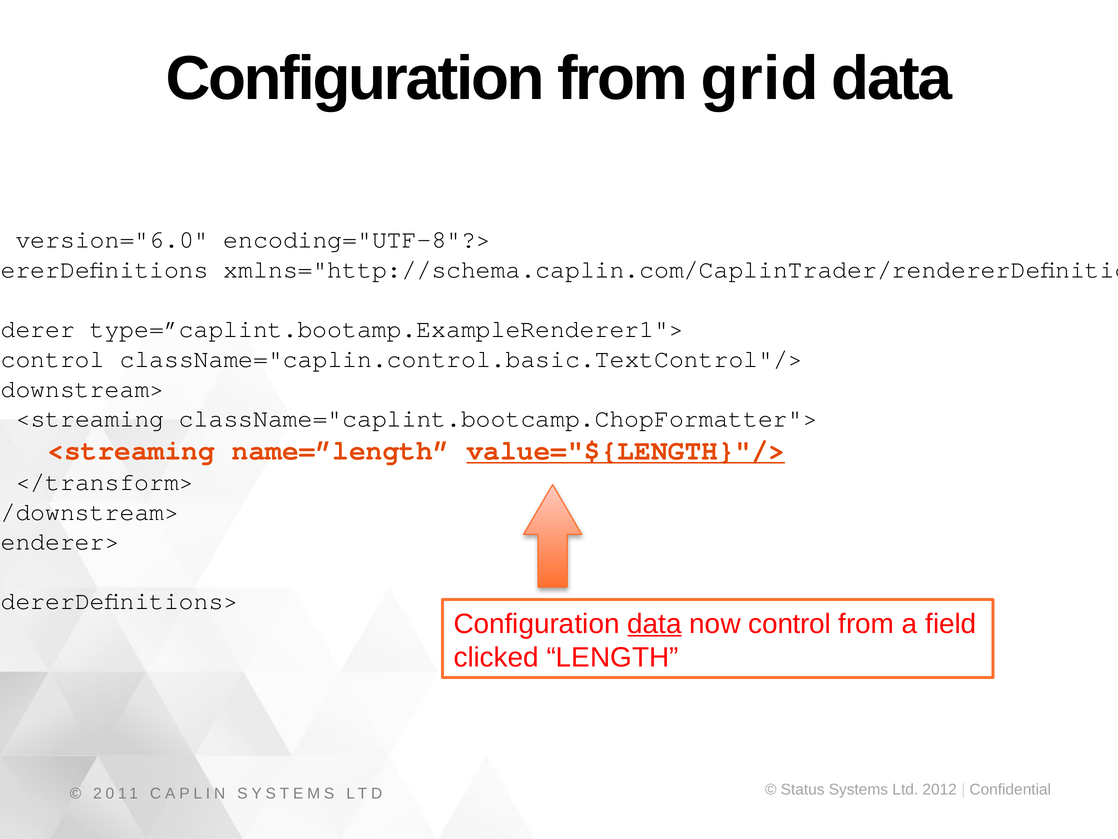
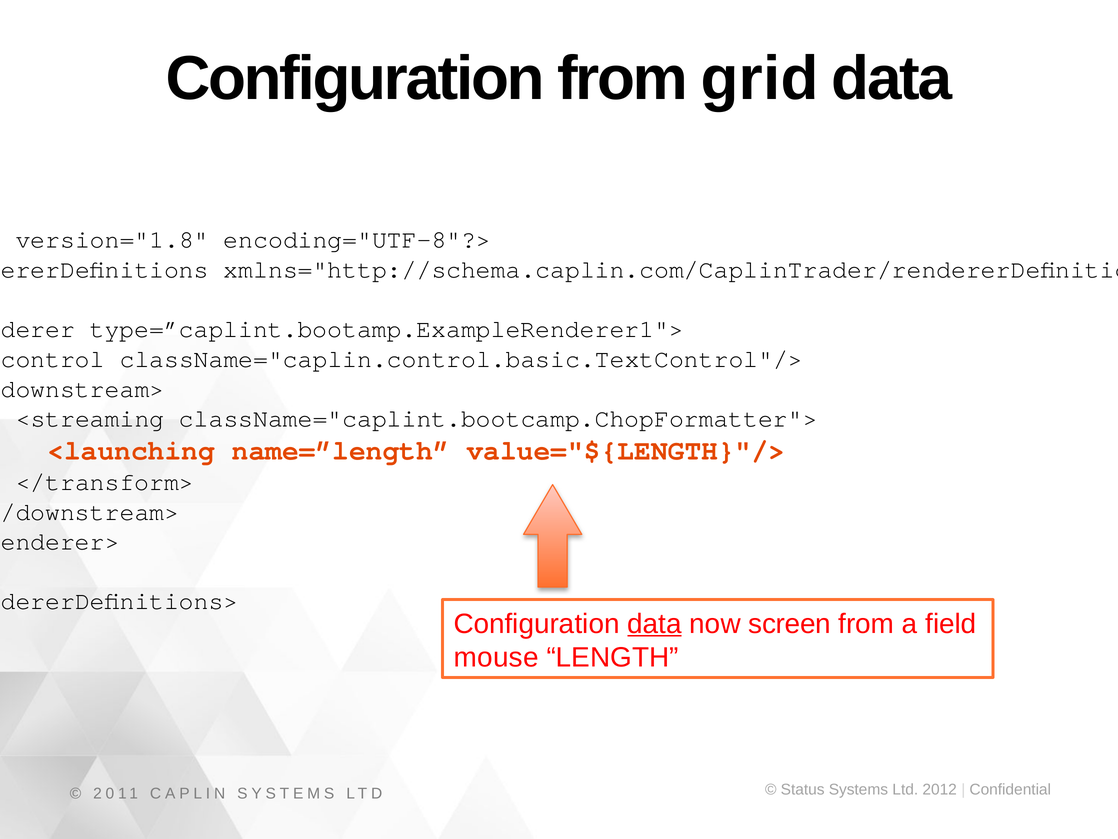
version="6.0: version="6.0 -> version="1.8
<streaming at (131, 450): <streaming -> <launching
value="${LENGTH}"/> underline: present -> none
control: control -> screen
clicked: clicked -> mouse
